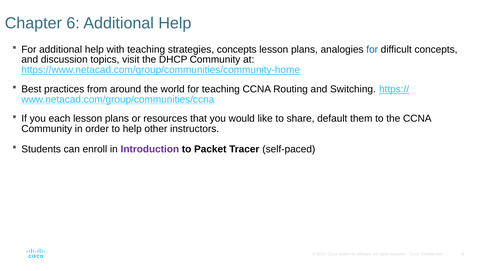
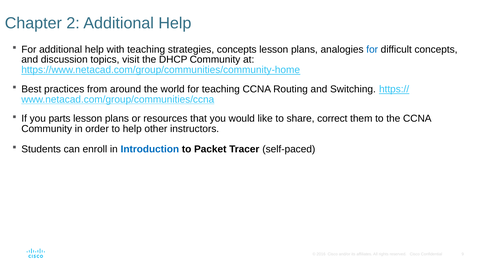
6: 6 -> 2
each: each -> parts
default: default -> correct
Introduction colour: purple -> blue
